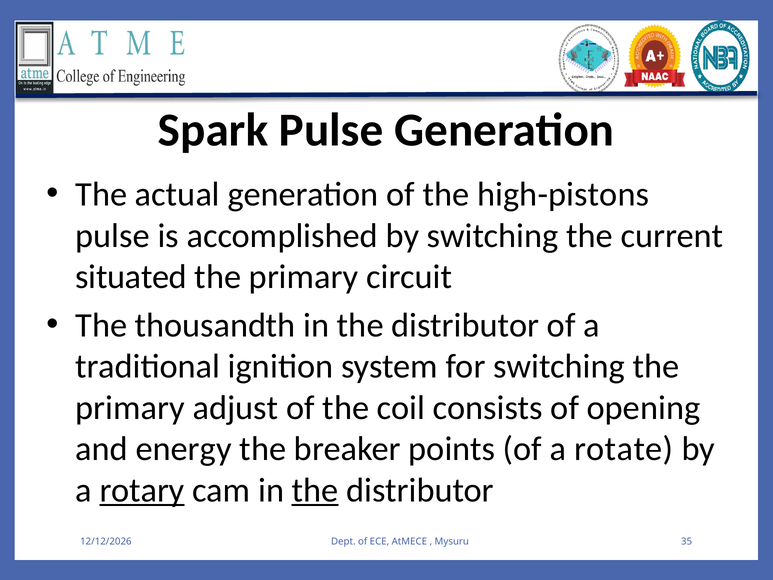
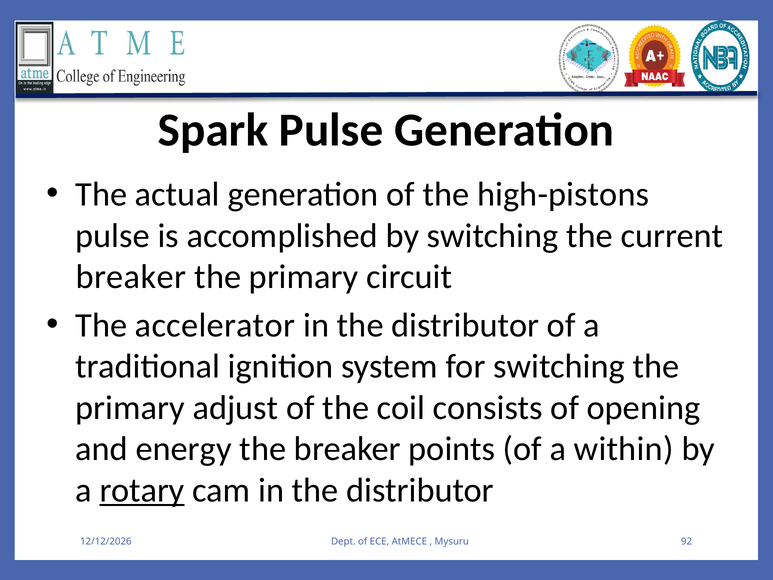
situated at (131, 277): situated -> breaker
thousandth: thousandth -> accelerator
rotate: rotate -> within
the at (315, 490) underline: present -> none
35: 35 -> 92
